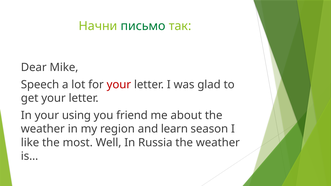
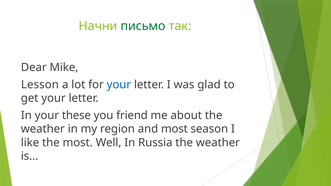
Speech: Speech -> Lesson
your at (119, 85) colour: red -> blue
using: using -> these
and learn: learn -> most
